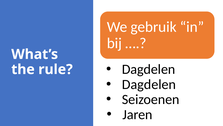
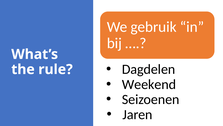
Dagdelen at (149, 84): Dagdelen -> Weekend
